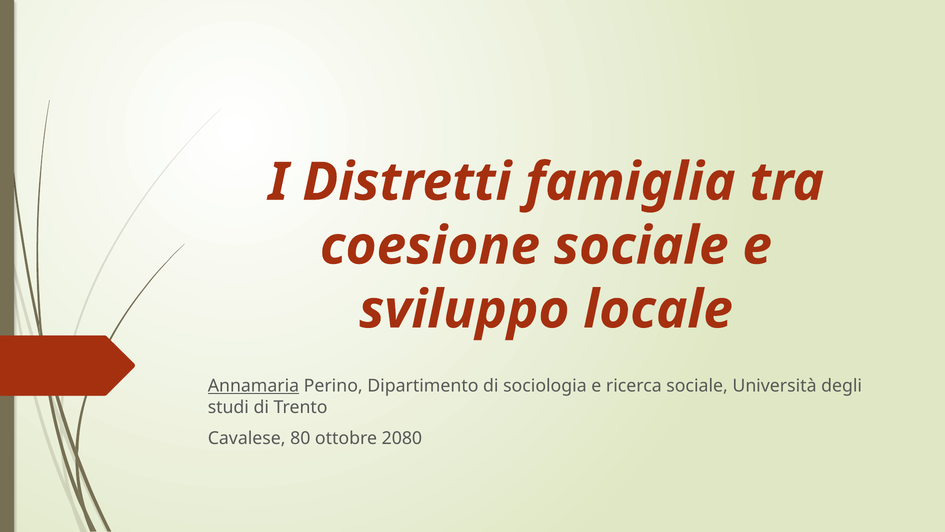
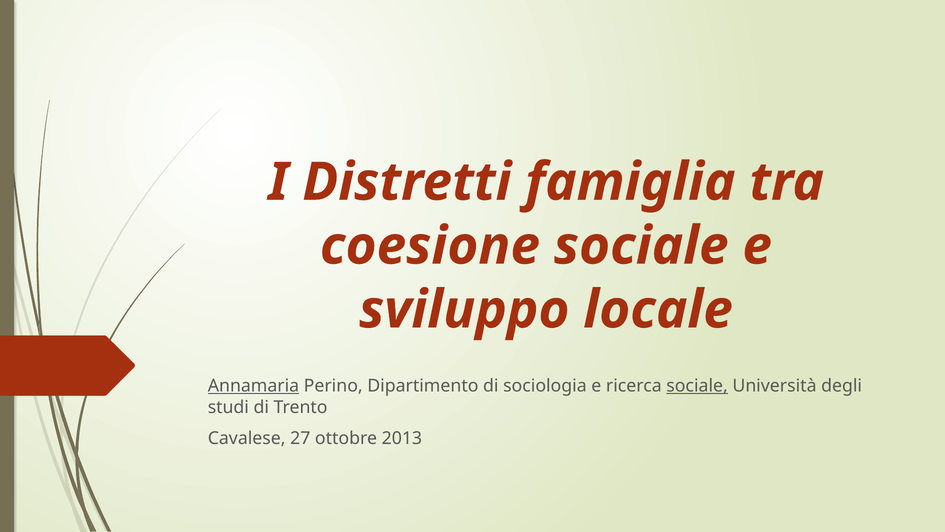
sociale at (697, 386) underline: none -> present
80: 80 -> 27
2080: 2080 -> 2013
